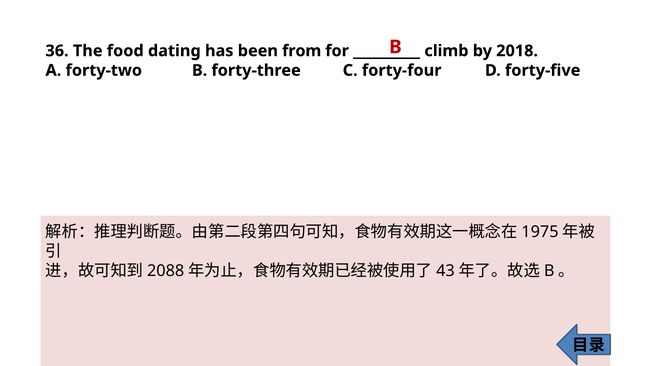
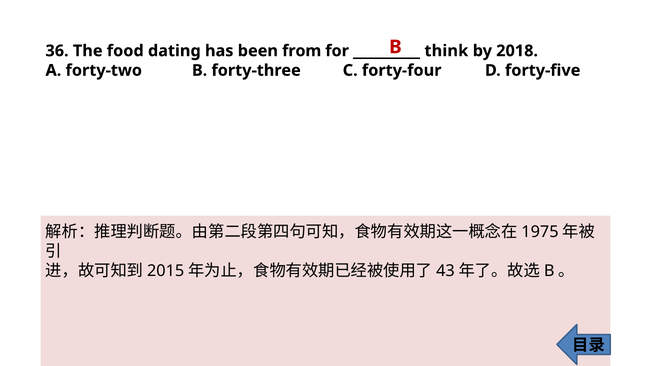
climb: climb -> think
2088: 2088 -> 2015
